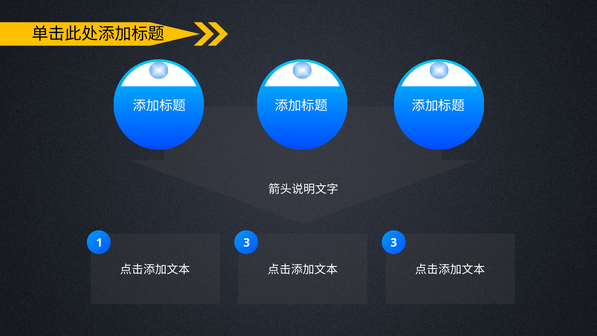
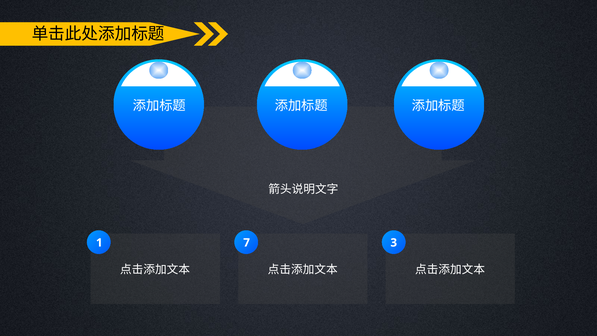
1 3: 3 -> 7
